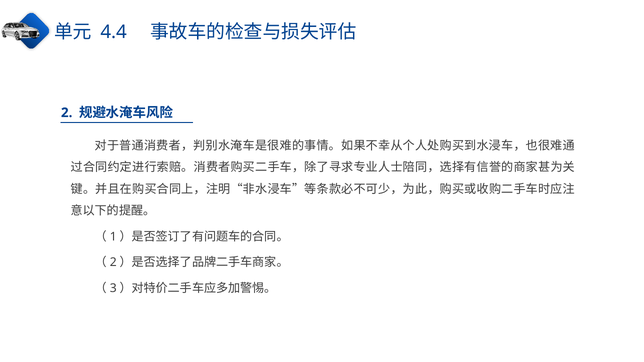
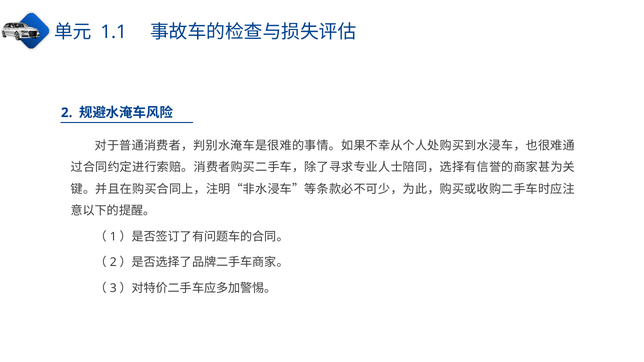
4.4: 4.4 -> 1.1
